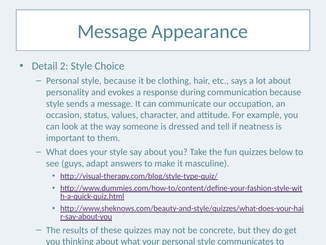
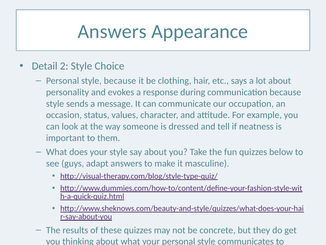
Message at (112, 32): Message -> Answers
